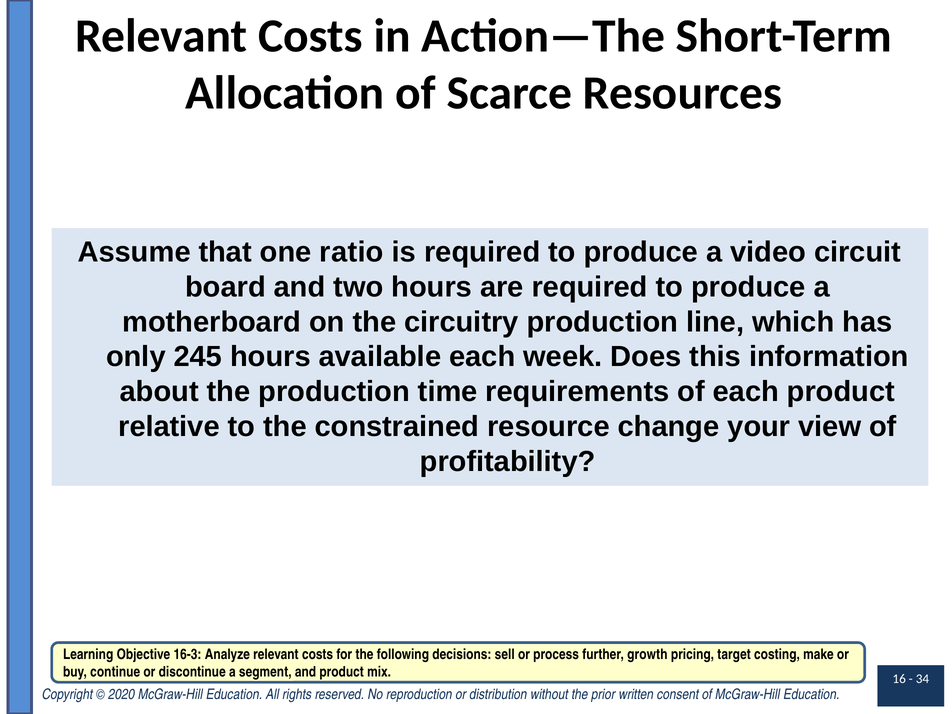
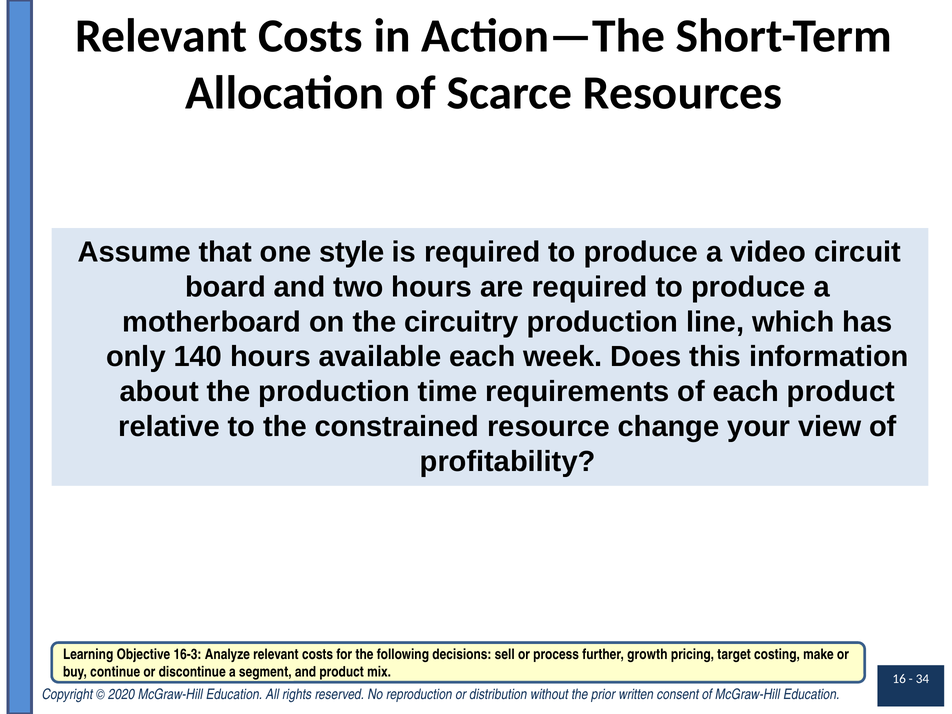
ratio: ratio -> style
245: 245 -> 140
